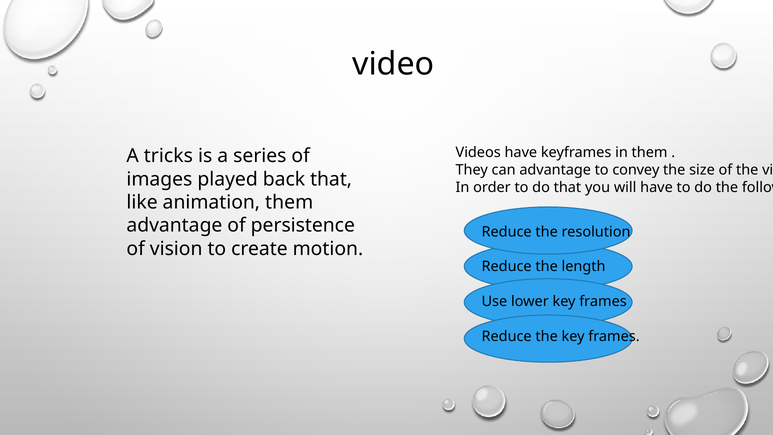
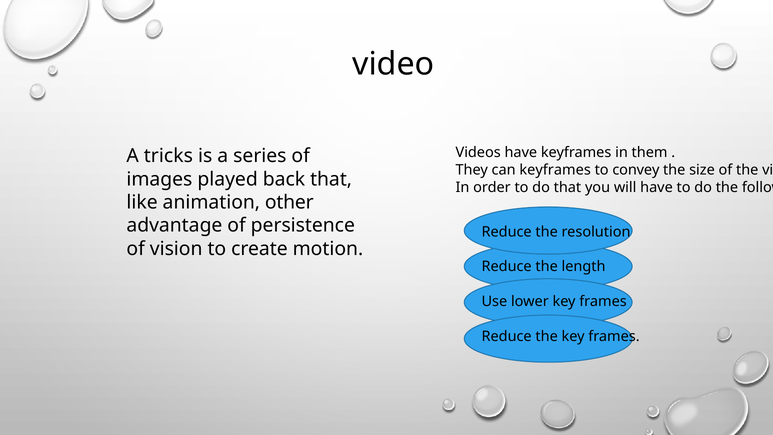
can advantage: advantage -> keyframes
animation them: them -> other
